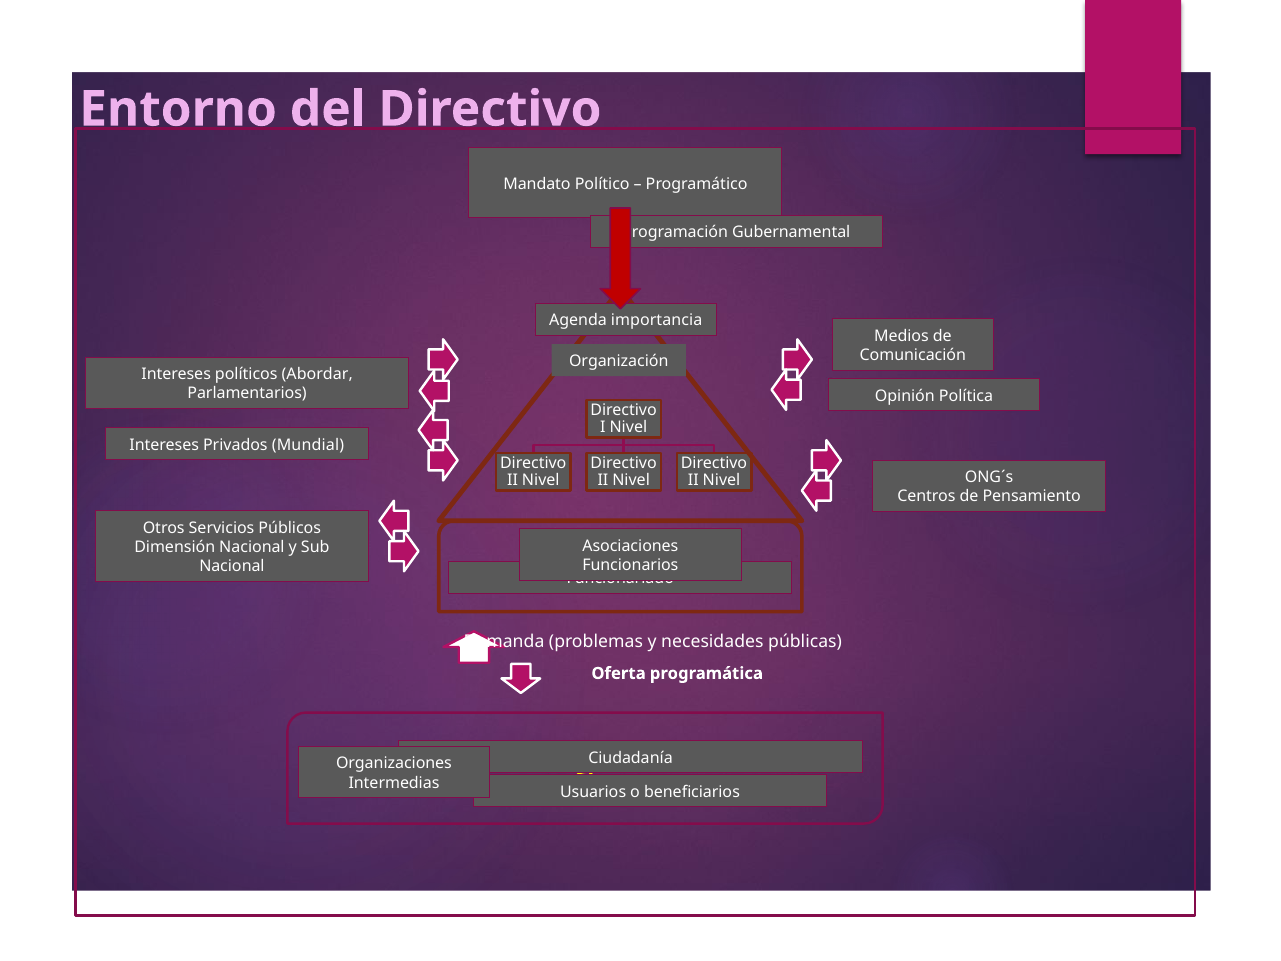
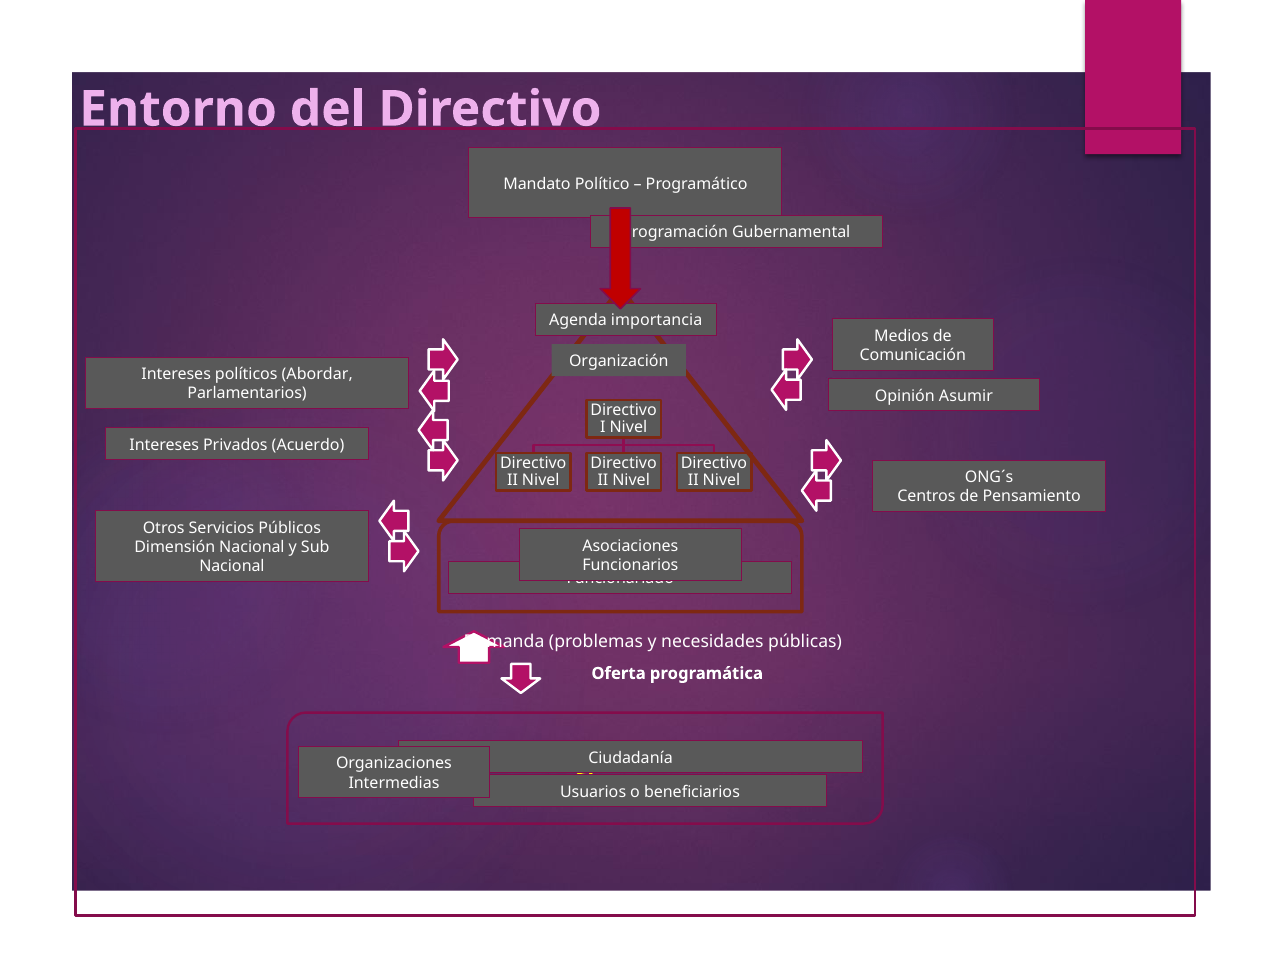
Política: Política -> Asumir
Mundial: Mundial -> Acuerdo
